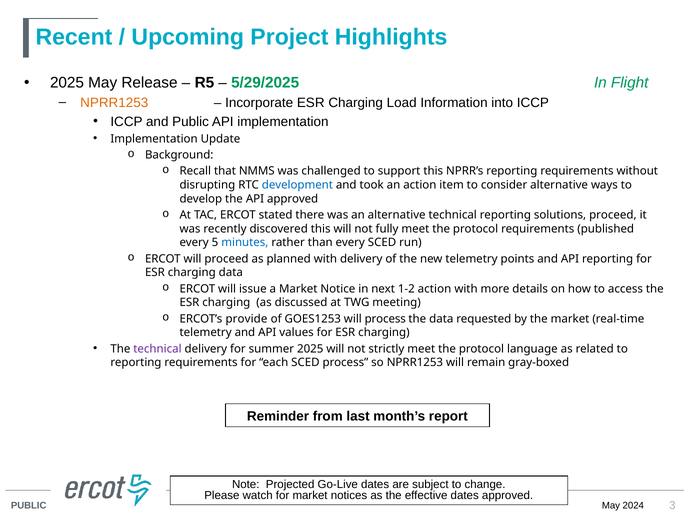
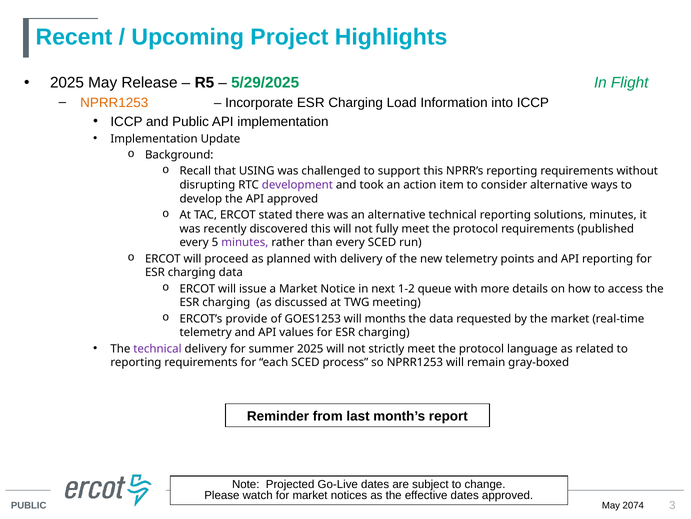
NMMS: NMMS -> USING
development colour: blue -> purple
solutions proceed: proceed -> minutes
minutes at (245, 242) colour: blue -> purple
1-2 action: action -> queue
will process: process -> months
2024: 2024 -> 2074
